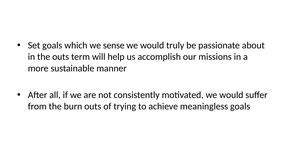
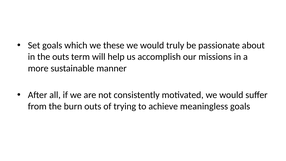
sense: sense -> these
